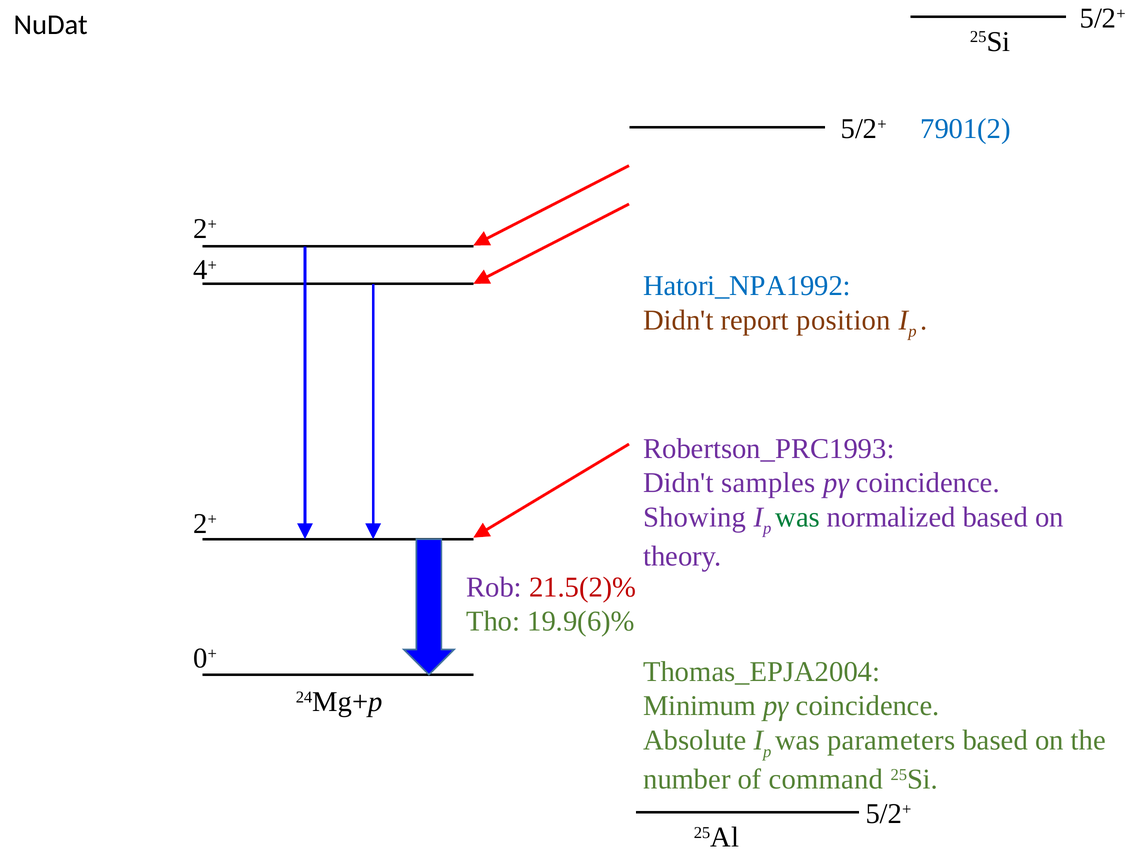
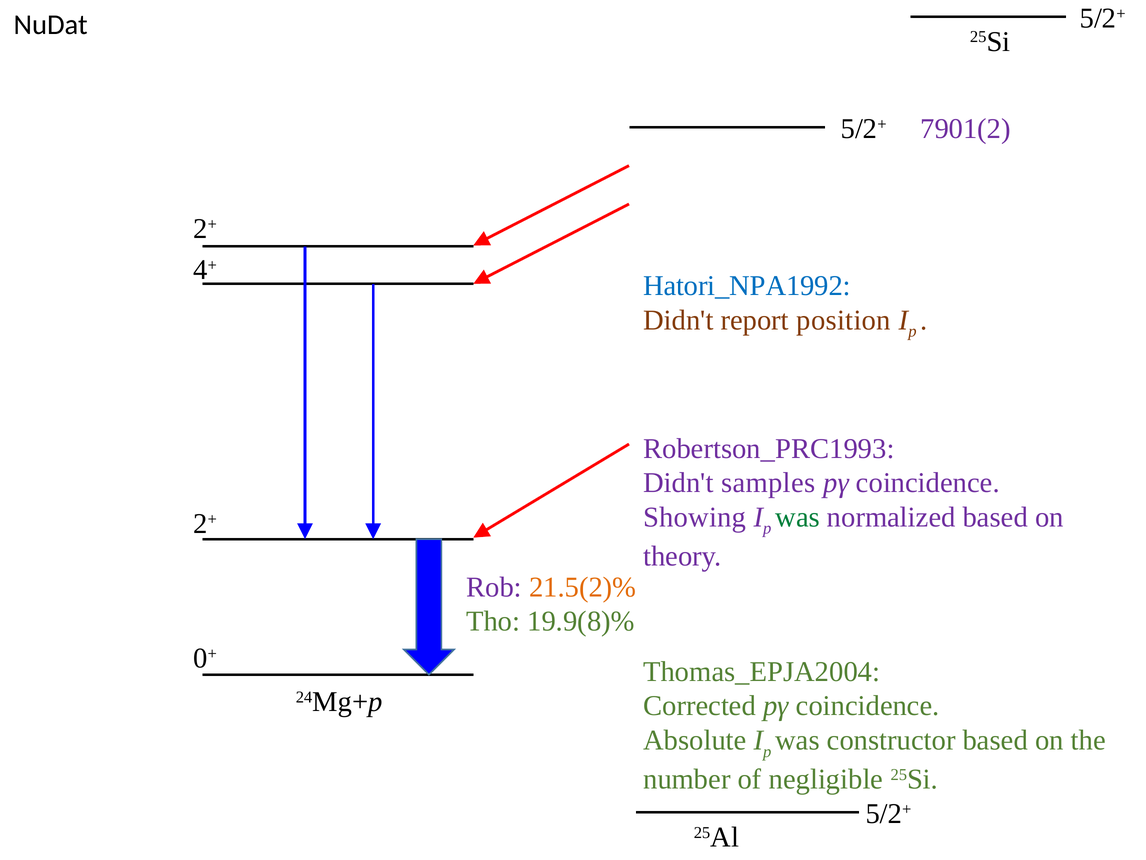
7901(2 colour: blue -> purple
21.5(2)% colour: red -> orange
19.9(6)%: 19.9(6)% -> 19.9(8)%
Minimum: Minimum -> Corrected
parameters: parameters -> constructor
command: command -> negligible
